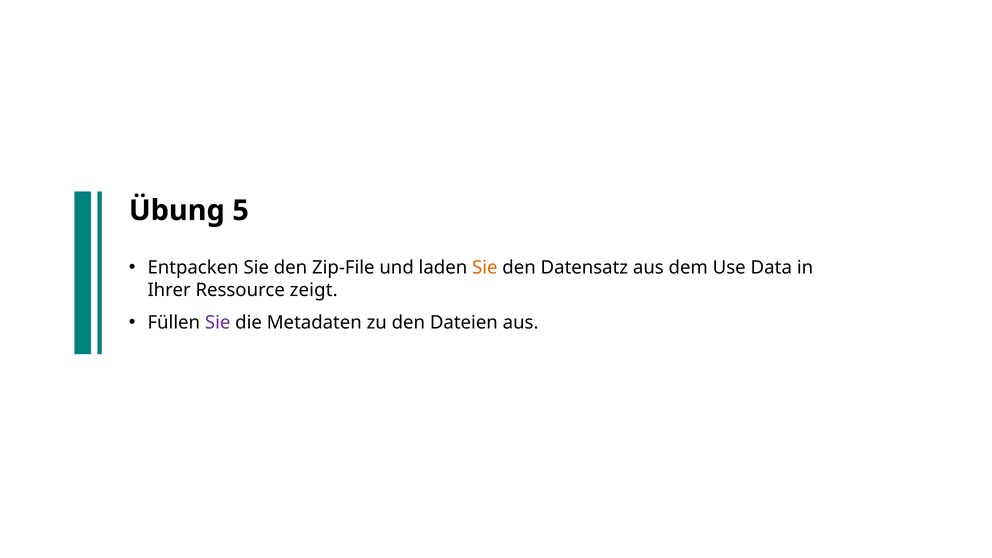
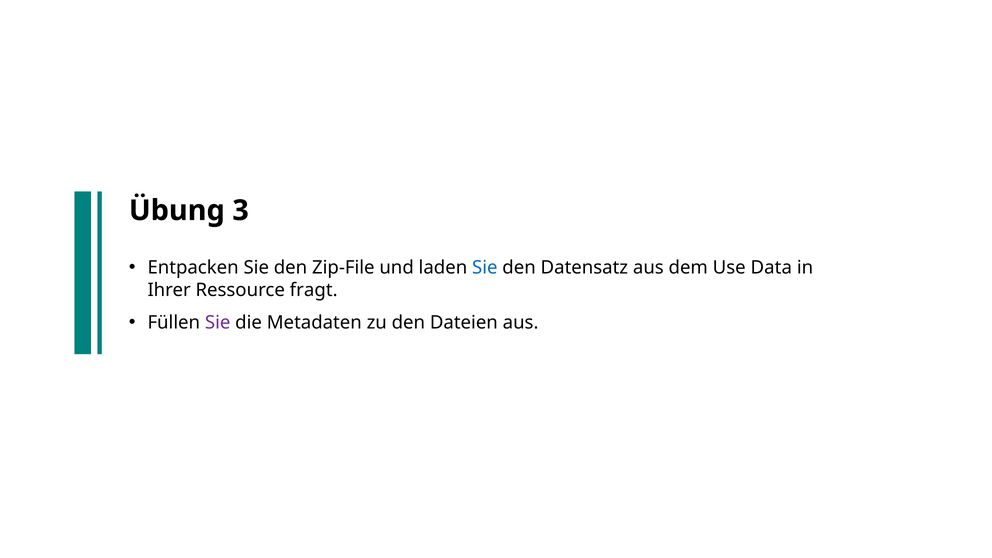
5: 5 -> 3
Sie at (485, 268) colour: orange -> blue
zeigt: zeigt -> fragt
